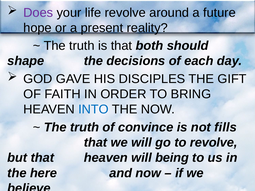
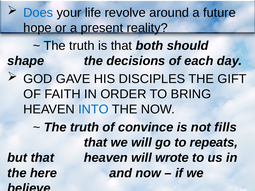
Does colour: purple -> blue
to revolve: revolve -> repeats
being: being -> wrote
